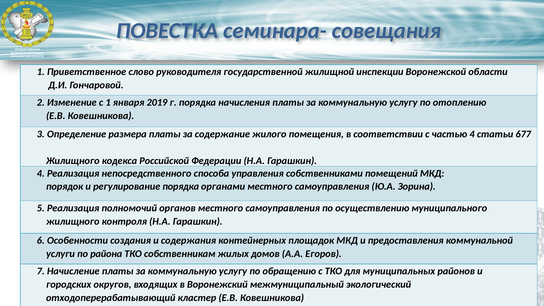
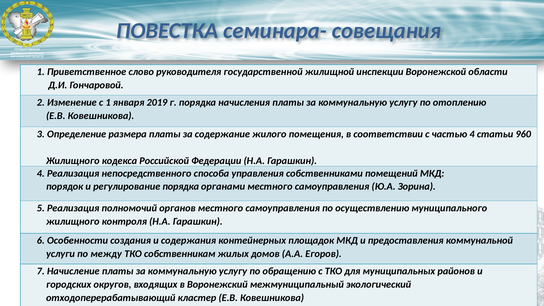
677: 677 -> 960
района: района -> между
